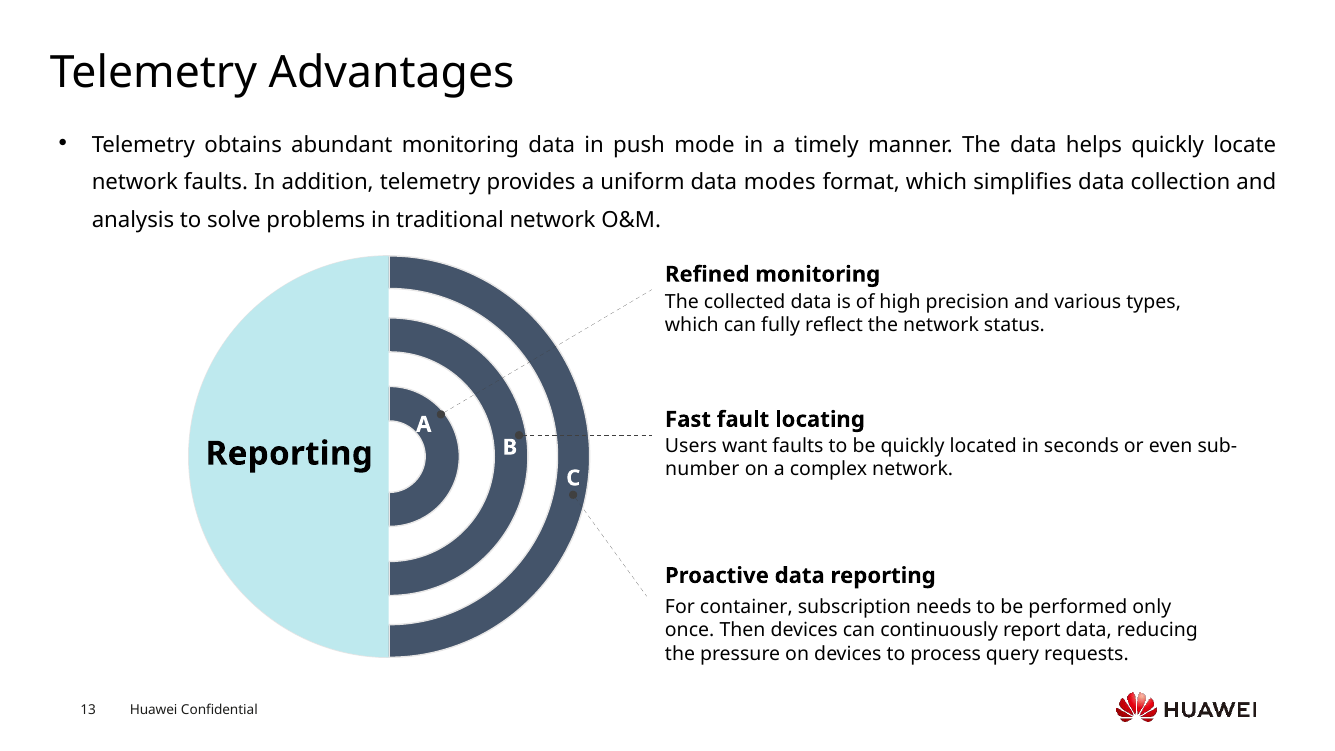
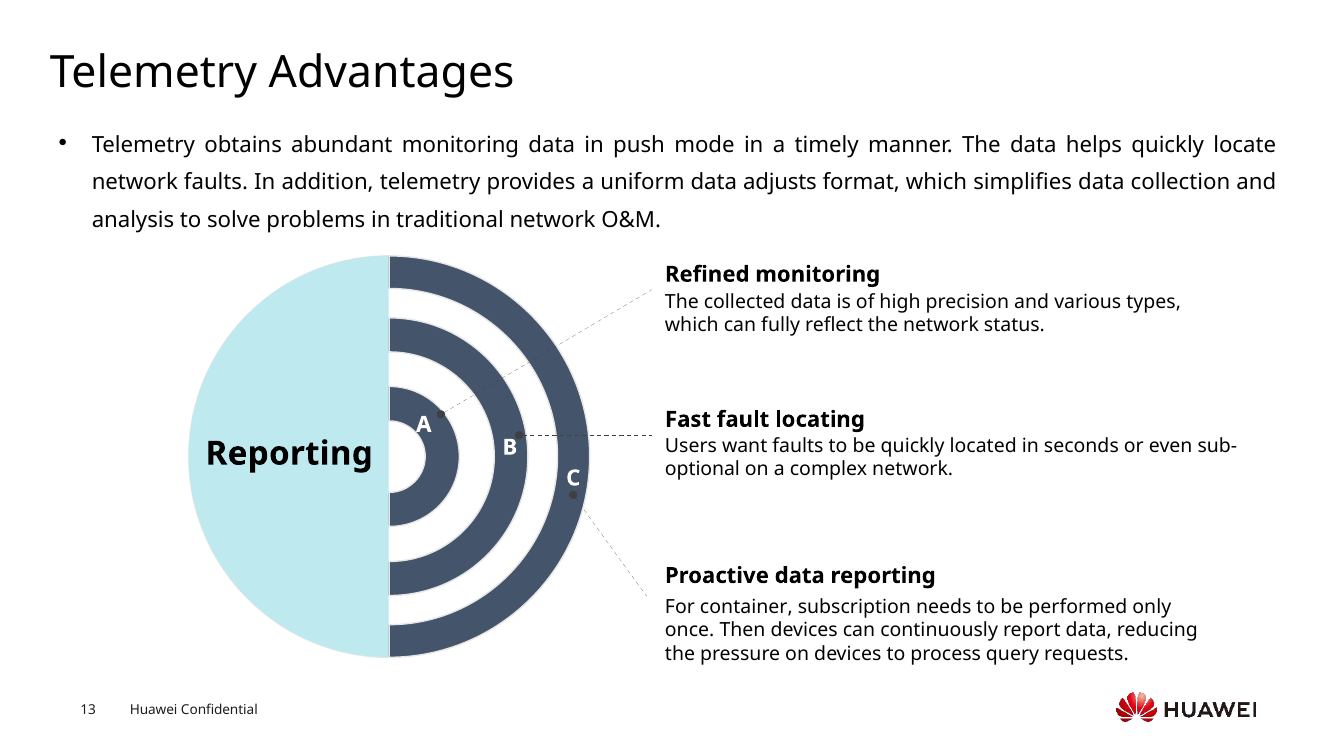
modes: modes -> adjusts
number: number -> optional
